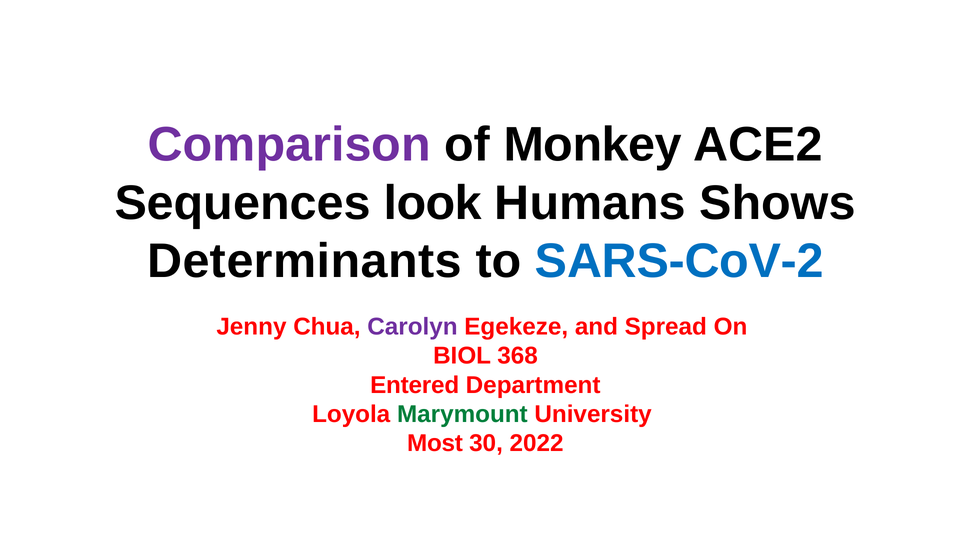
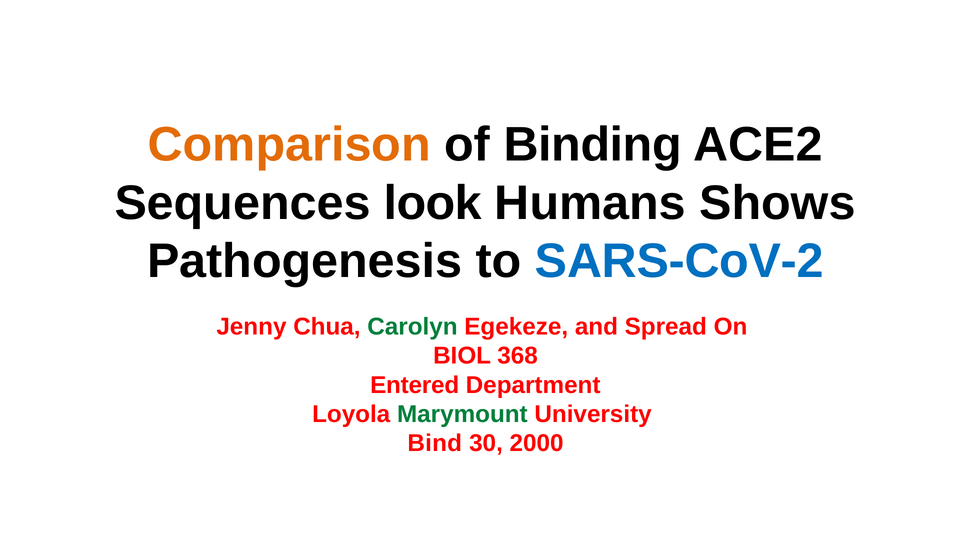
Comparison colour: purple -> orange
Monkey: Monkey -> Binding
Determinants: Determinants -> Pathogenesis
Carolyn colour: purple -> green
Most: Most -> Bind
2022: 2022 -> 2000
